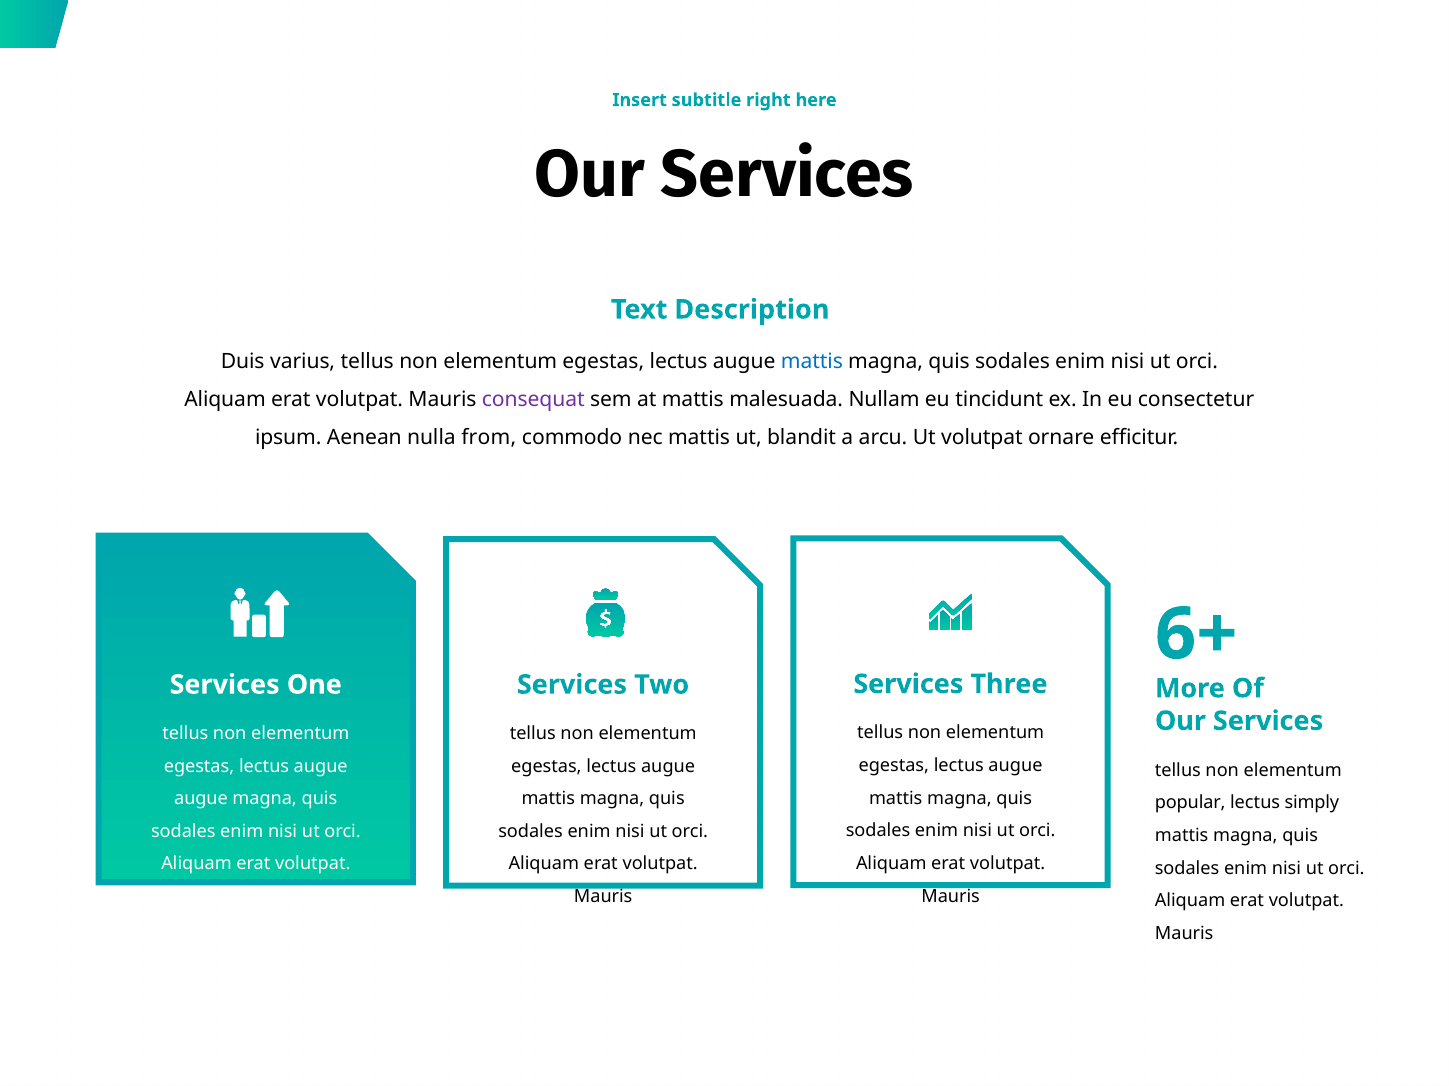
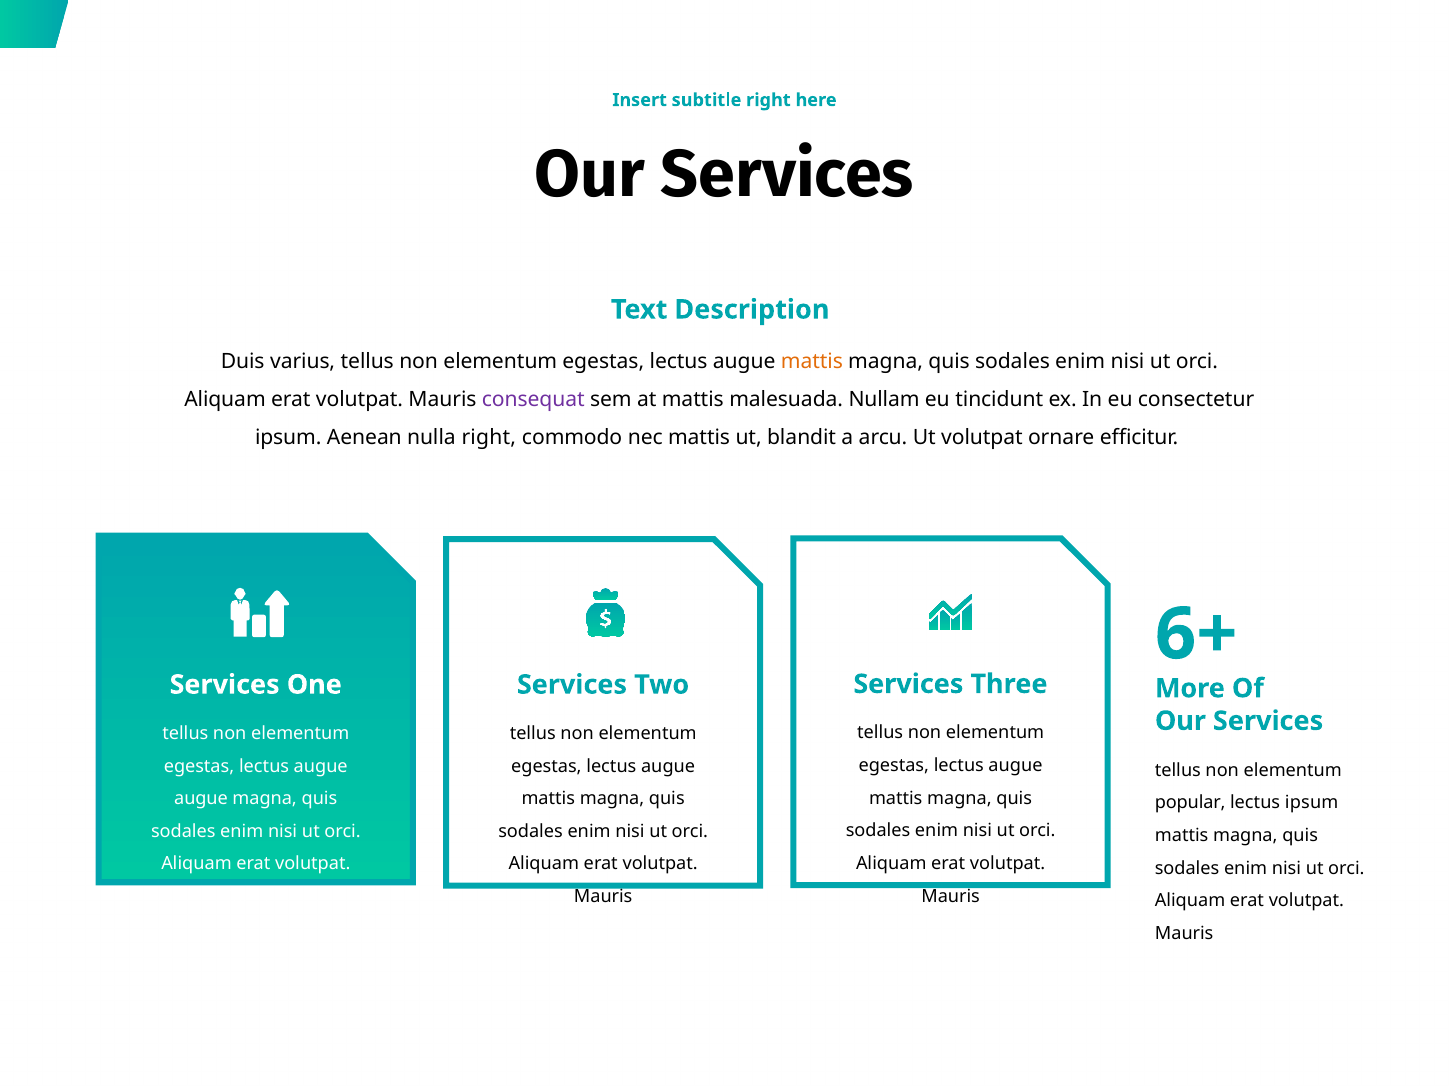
mattis at (812, 362) colour: blue -> orange
nulla from: from -> right
lectus simply: simply -> ipsum
